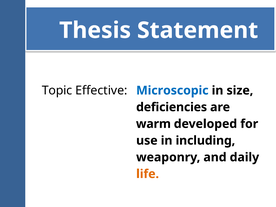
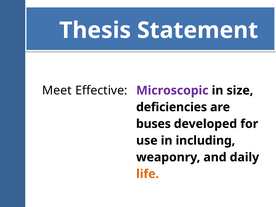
Topic: Topic -> Meet
Microscopic colour: blue -> purple
warm: warm -> buses
